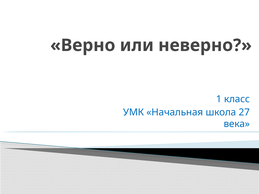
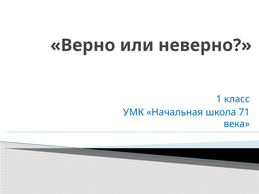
27: 27 -> 71
